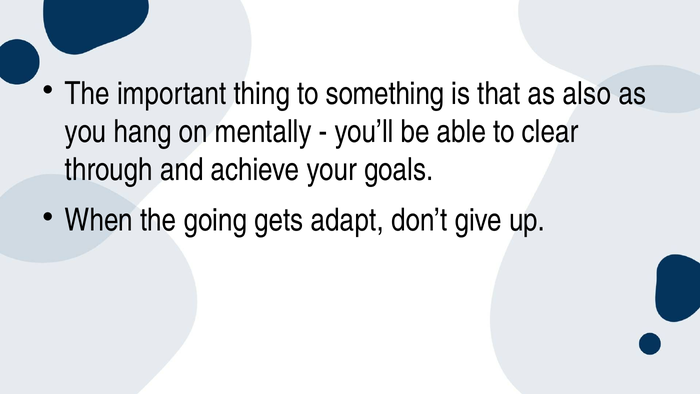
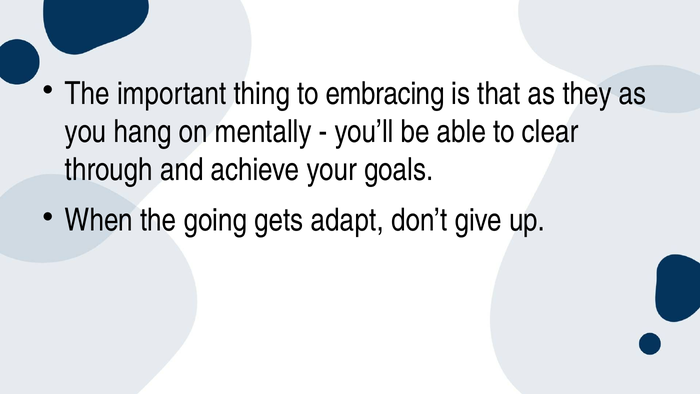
something: something -> embracing
also: also -> they
